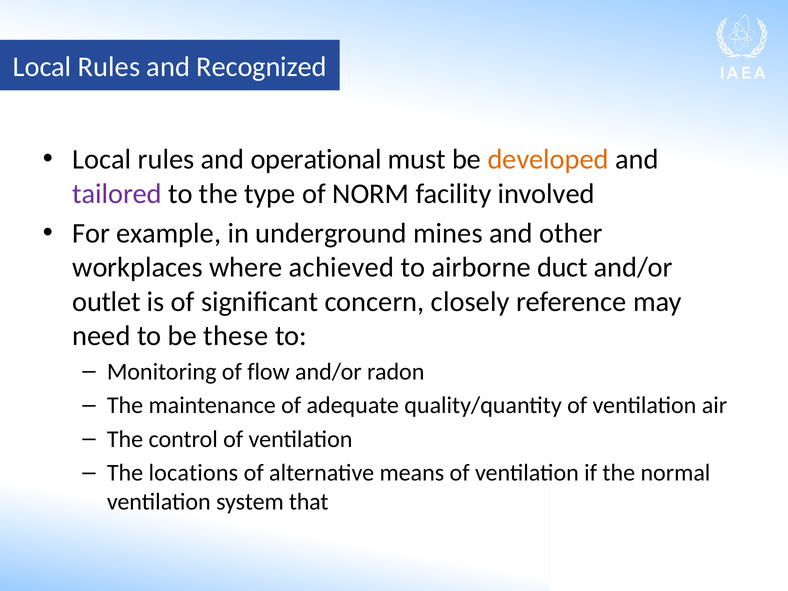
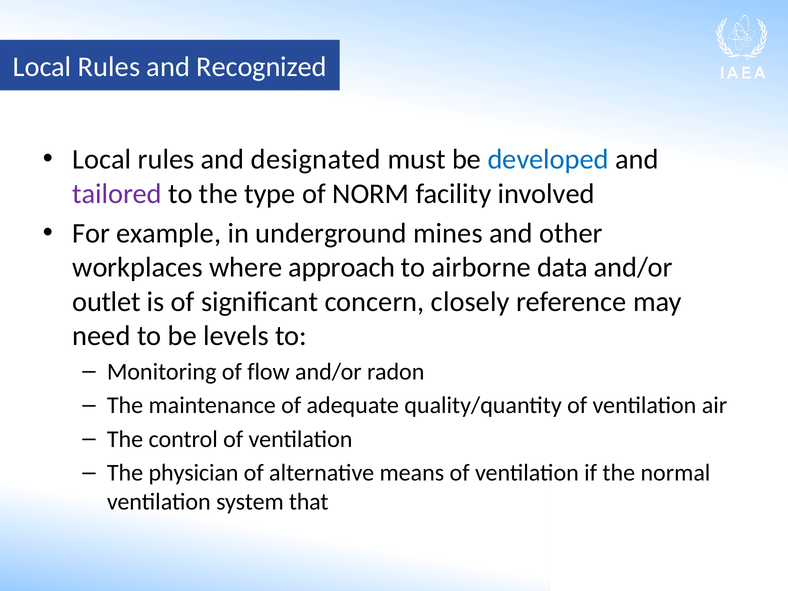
operational: operational -> designated
developed colour: orange -> blue
achieved: achieved -> approach
duct: duct -> data
these: these -> levels
locations: locations -> physician
